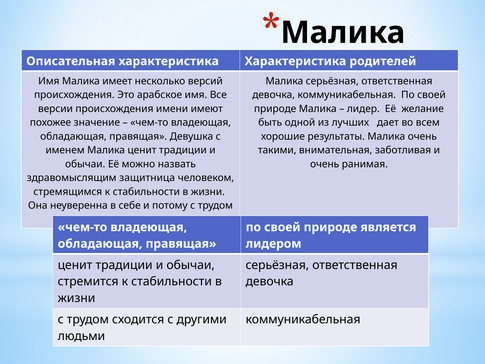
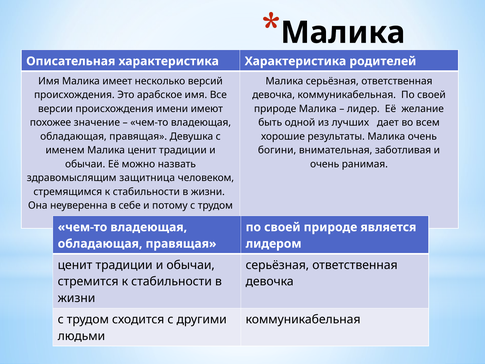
такими: такими -> богини
